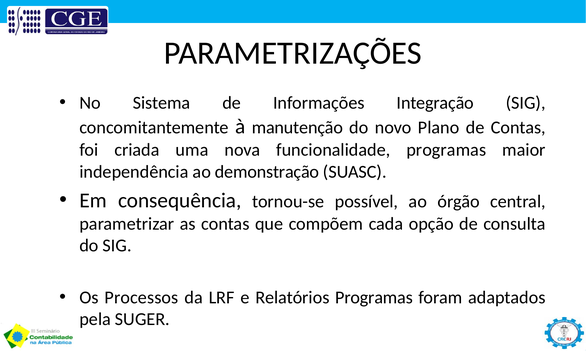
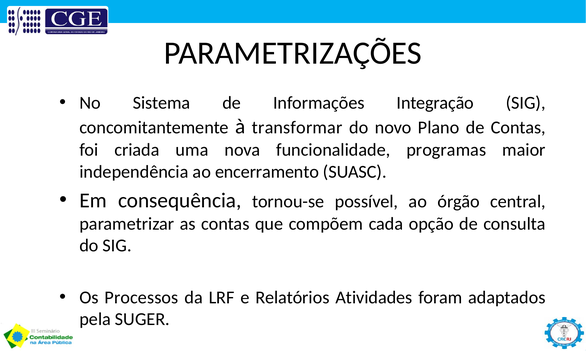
manutenção: manutenção -> transformar
demonstração: demonstração -> encerramento
Relatórios Programas: Programas -> Atividades
